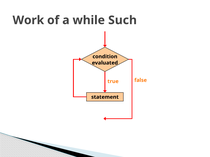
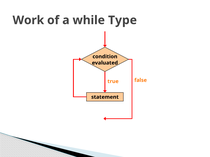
Such: Such -> Type
